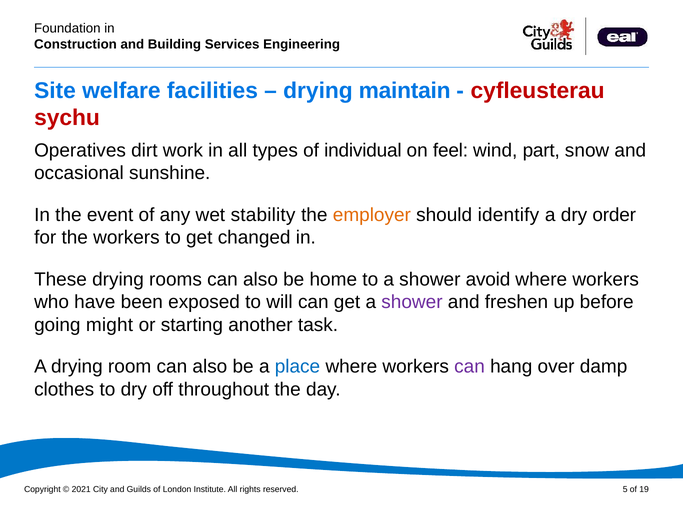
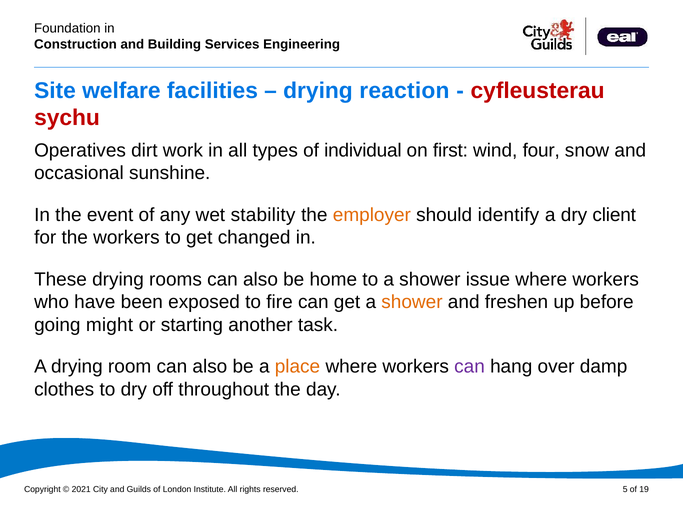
maintain: maintain -> reaction
feel: feel -> first
part: part -> four
order: order -> client
avoid: avoid -> issue
will: will -> fire
shower at (412, 302) colour: purple -> orange
place colour: blue -> orange
